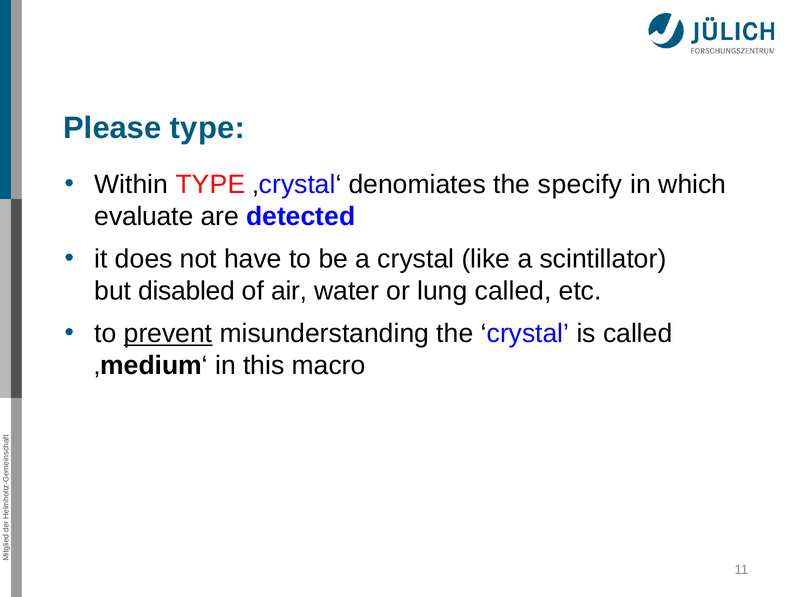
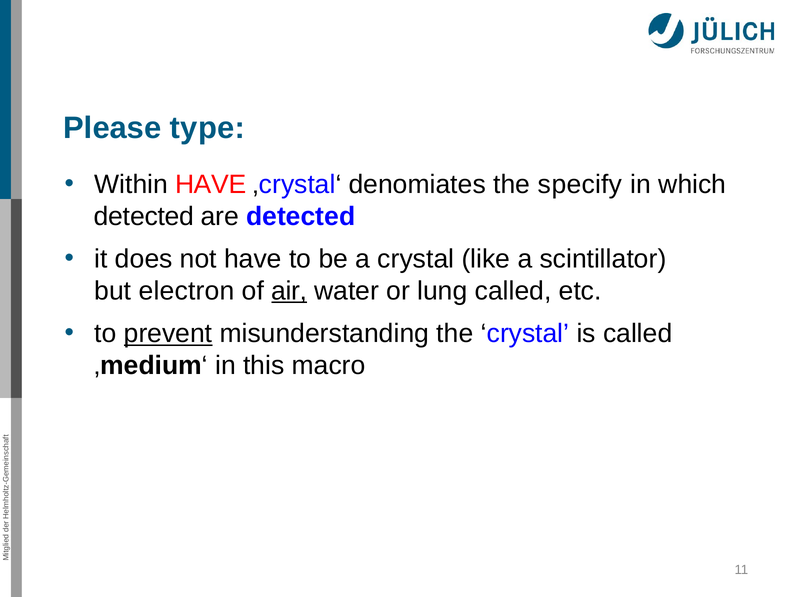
Within TYPE: TYPE -> HAVE
evaluate at (144, 217): evaluate -> detected
disabled: disabled -> electron
air underline: none -> present
